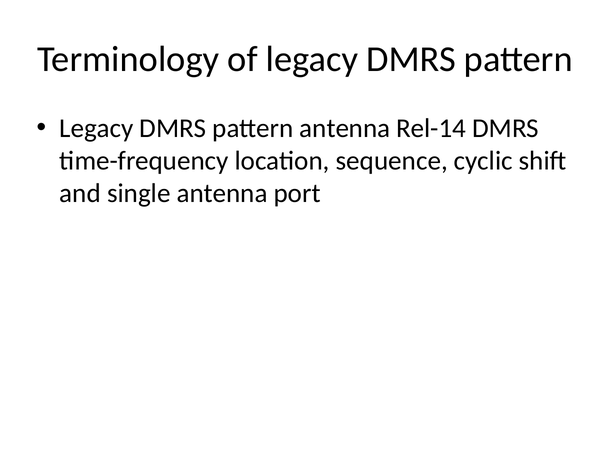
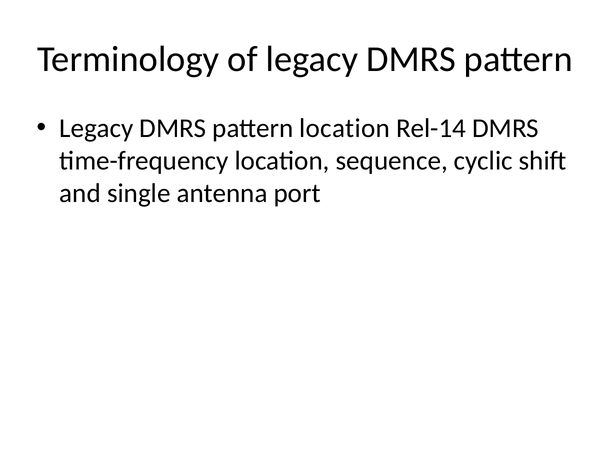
pattern antenna: antenna -> location
